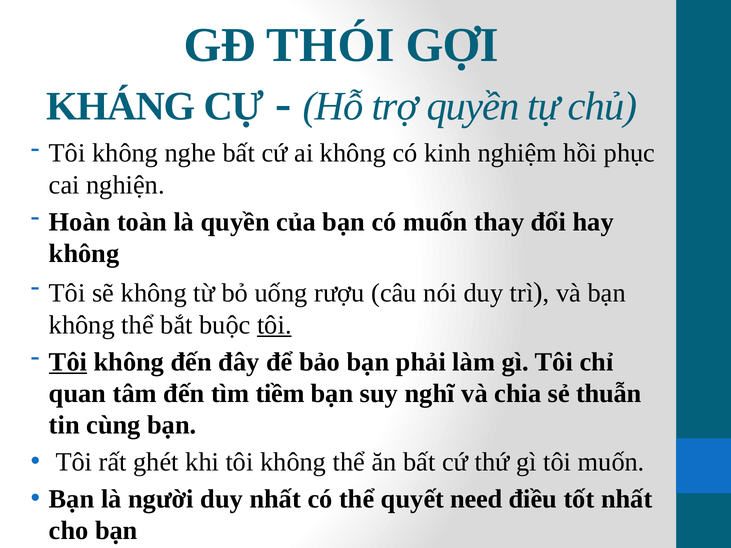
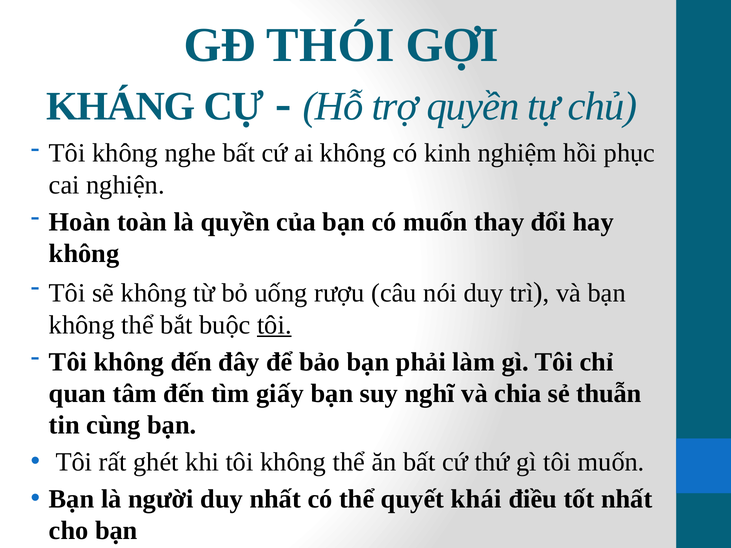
Tôi at (68, 362) underline: present -> none
tiềm: tiềm -> giấy
need: need -> khái
